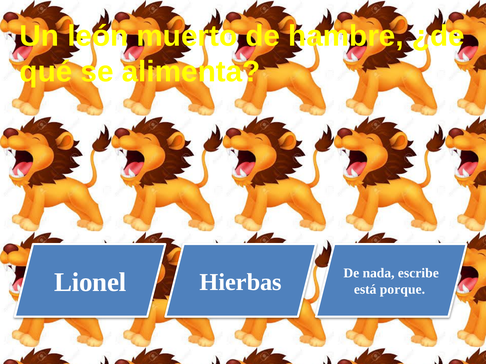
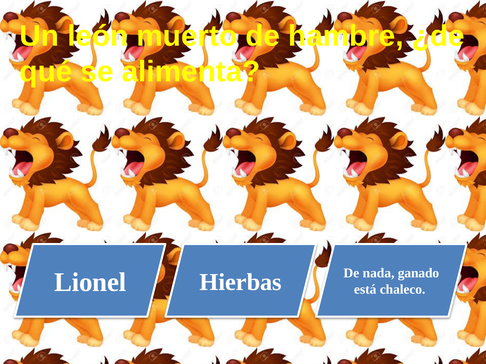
escribe: escribe -> ganado
porque: porque -> chaleco
